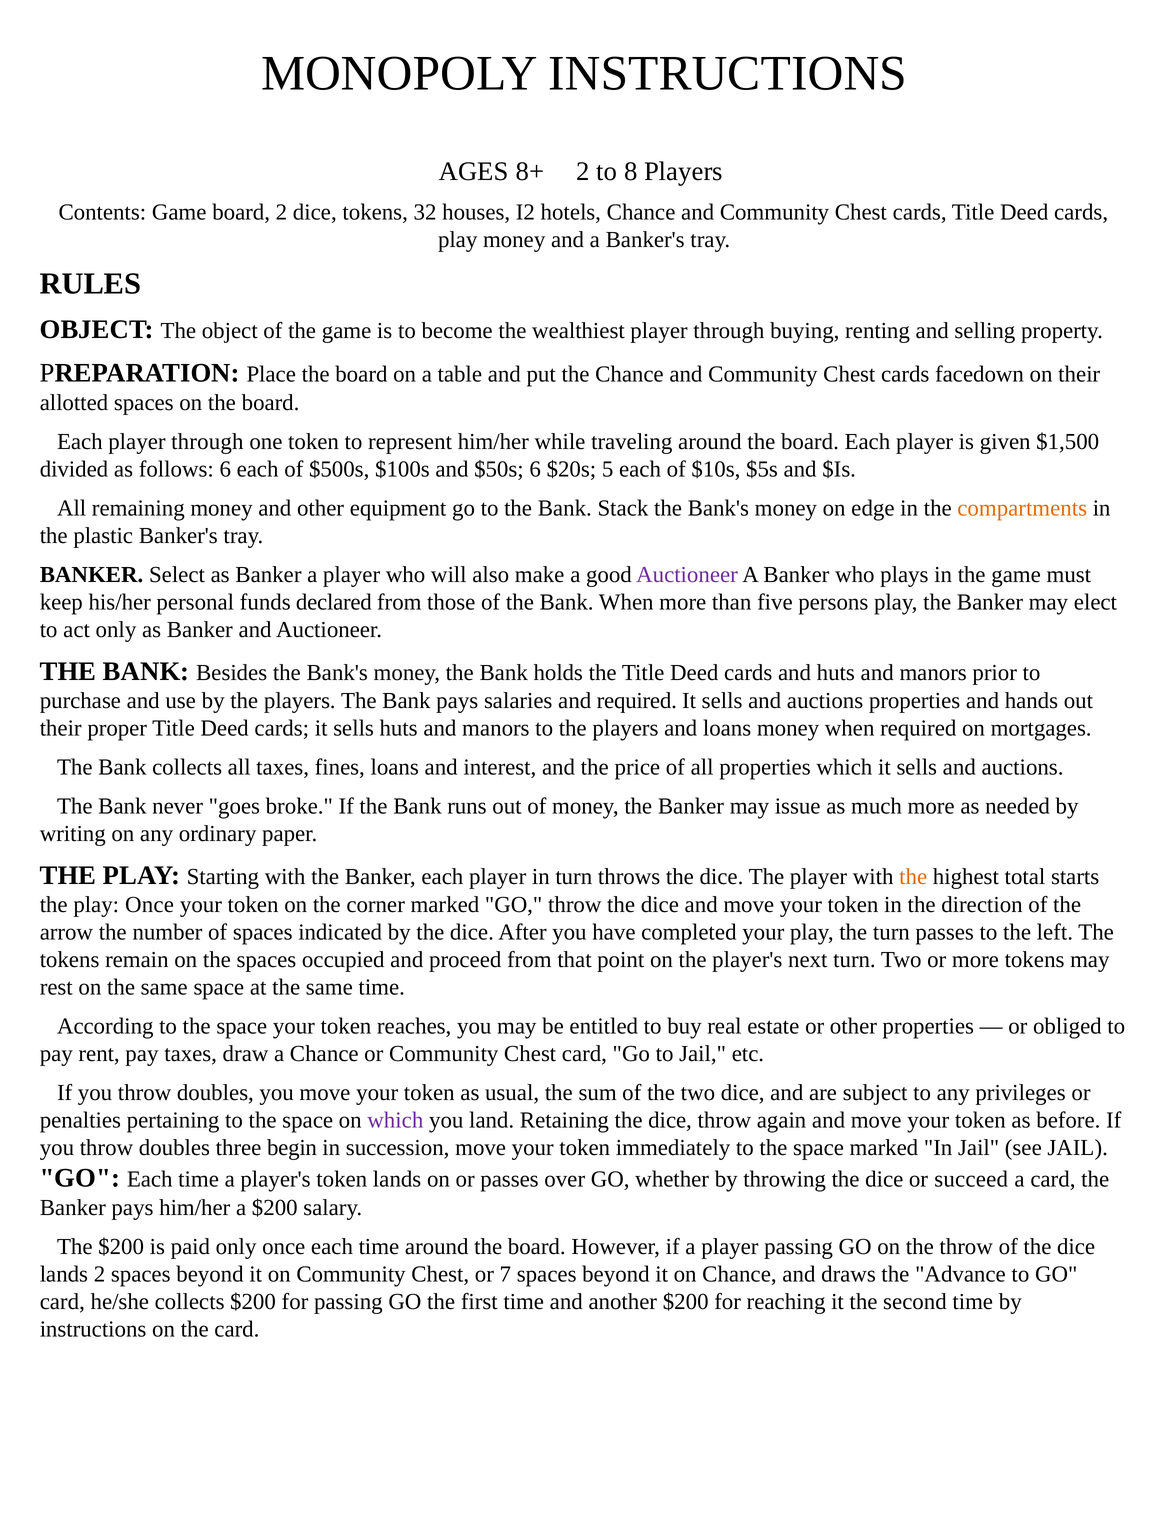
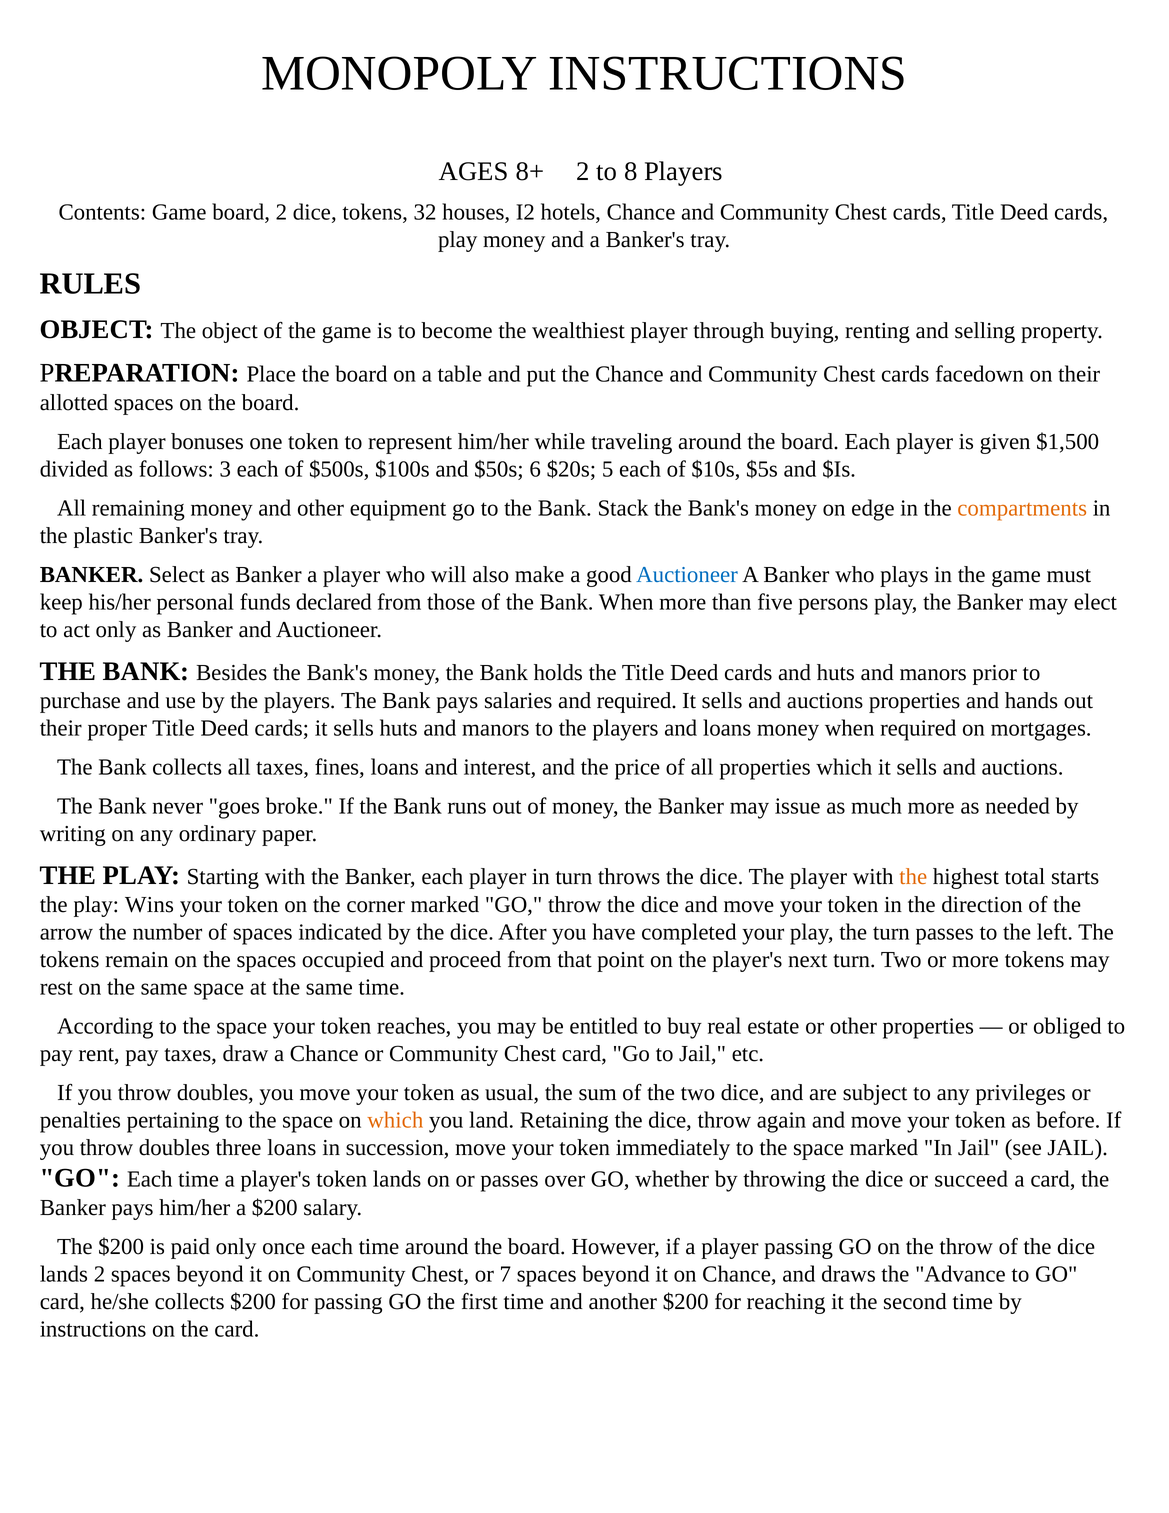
Each player through: through -> bonuses
follows 6: 6 -> 3
Auctioneer at (687, 575) colour: purple -> blue
play Once: Once -> Wins
which at (395, 1120) colour: purple -> orange
three begin: begin -> loans
